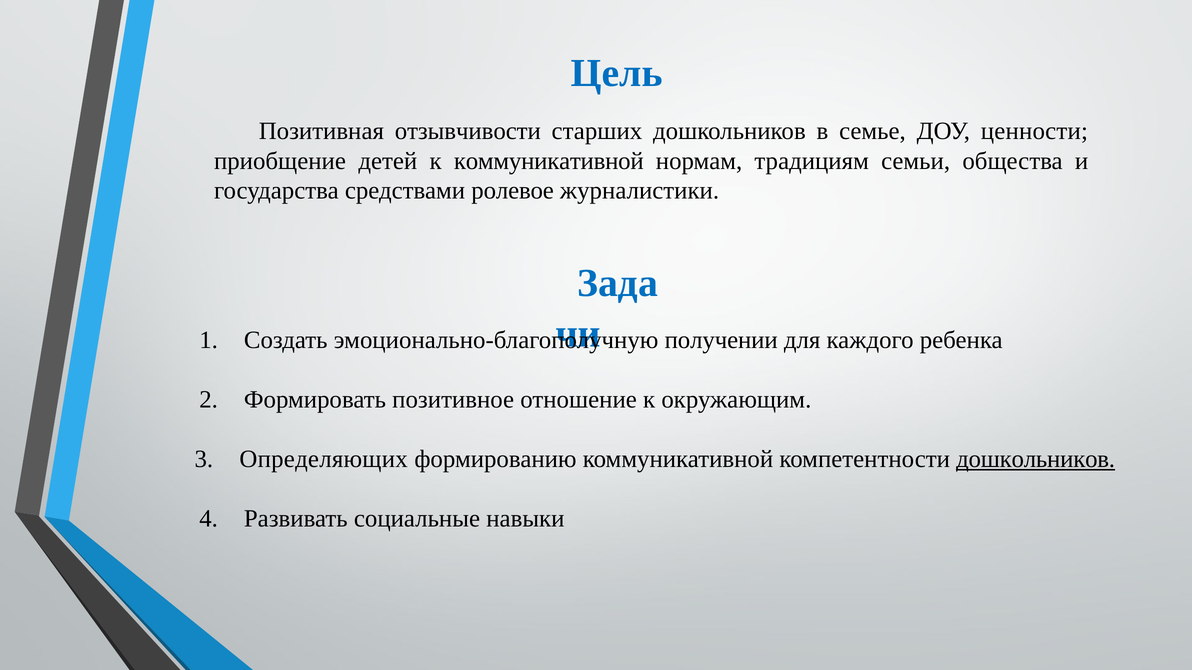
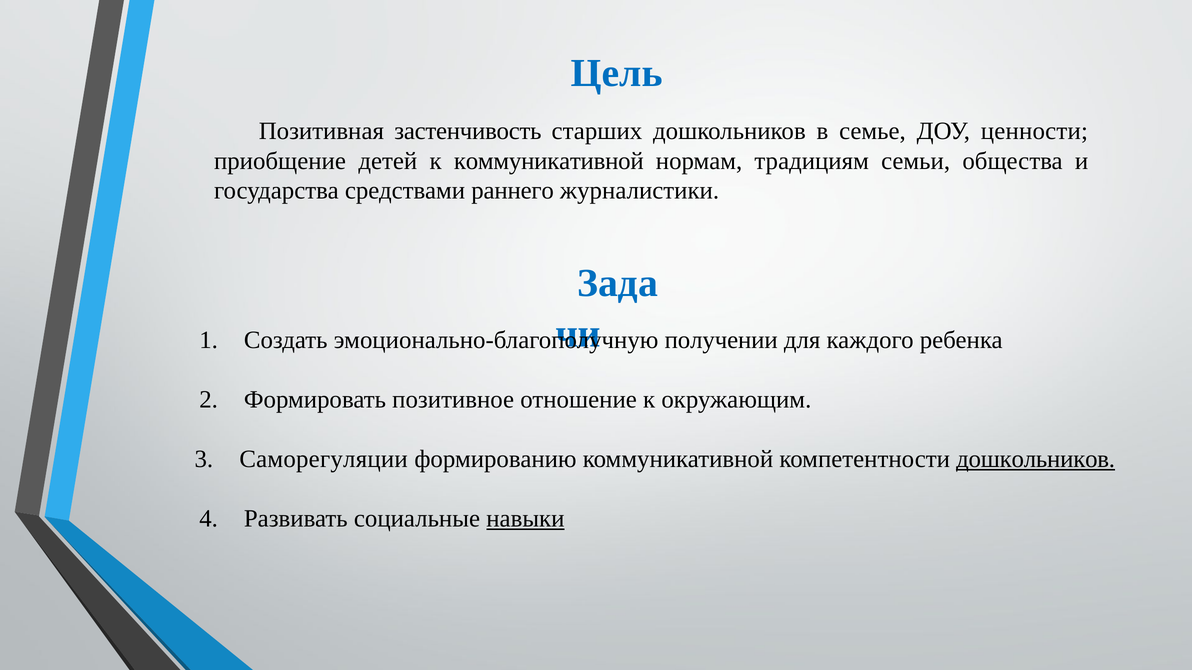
отзывчивости: отзывчивости -> застенчивость
ролевое: ролевое -> раннего
Определяющих: Определяющих -> Саморегуляции
навыки underline: none -> present
